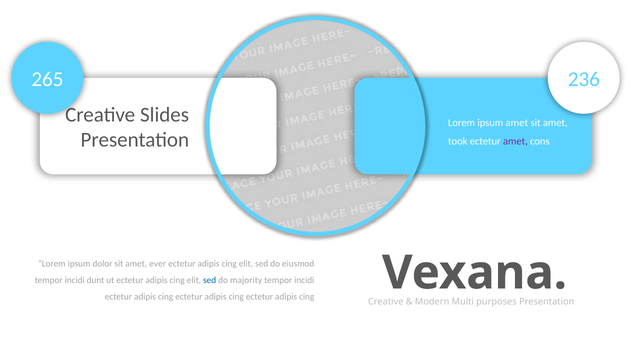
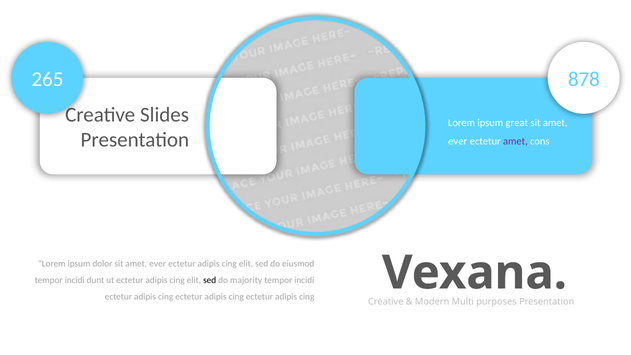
236: 236 -> 878
ipsum amet: amet -> great
took at (458, 141): took -> ever
sed at (210, 280) colour: blue -> black
